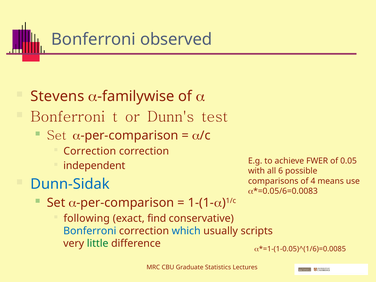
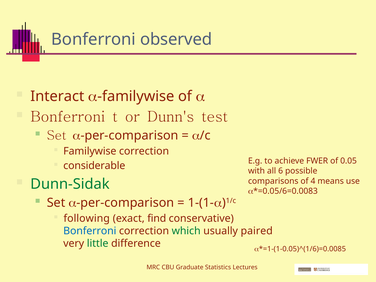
Stevens: Stevens -> Interact
Correction at (90, 151): Correction -> Familywise
independent: independent -> considerable
Dunn-Sidak colour: blue -> green
which colour: blue -> green
scripts: scripts -> paired
